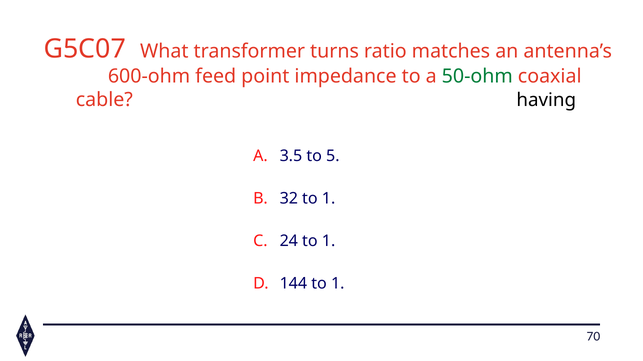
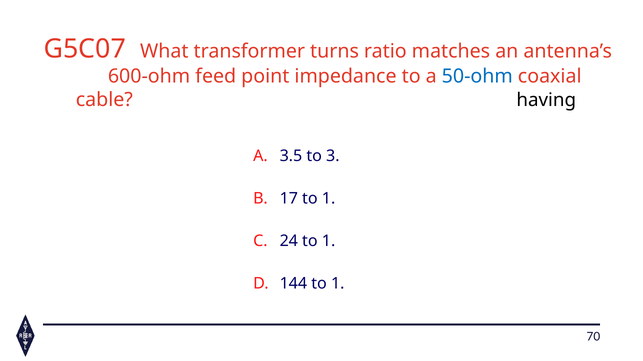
50-ohm colour: green -> blue
5: 5 -> 3
32: 32 -> 17
